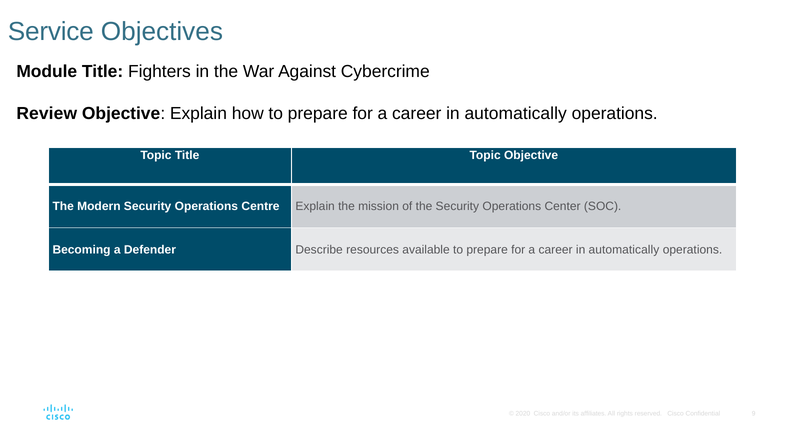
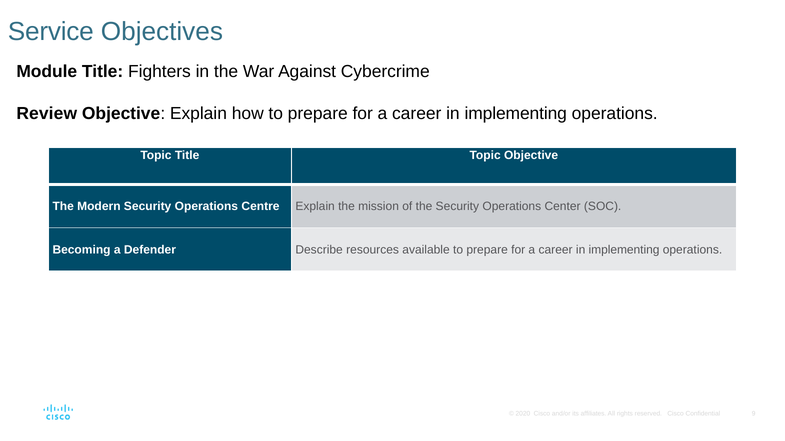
automatically at (516, 114): automatically -> implementing
automatically at (624, 250): automatically -> implementing
